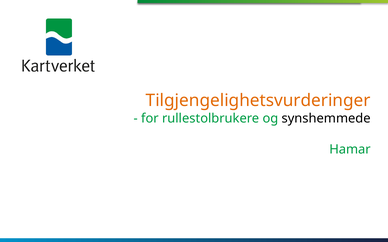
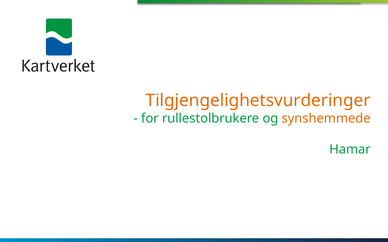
synshemmede colour: black -> orange
